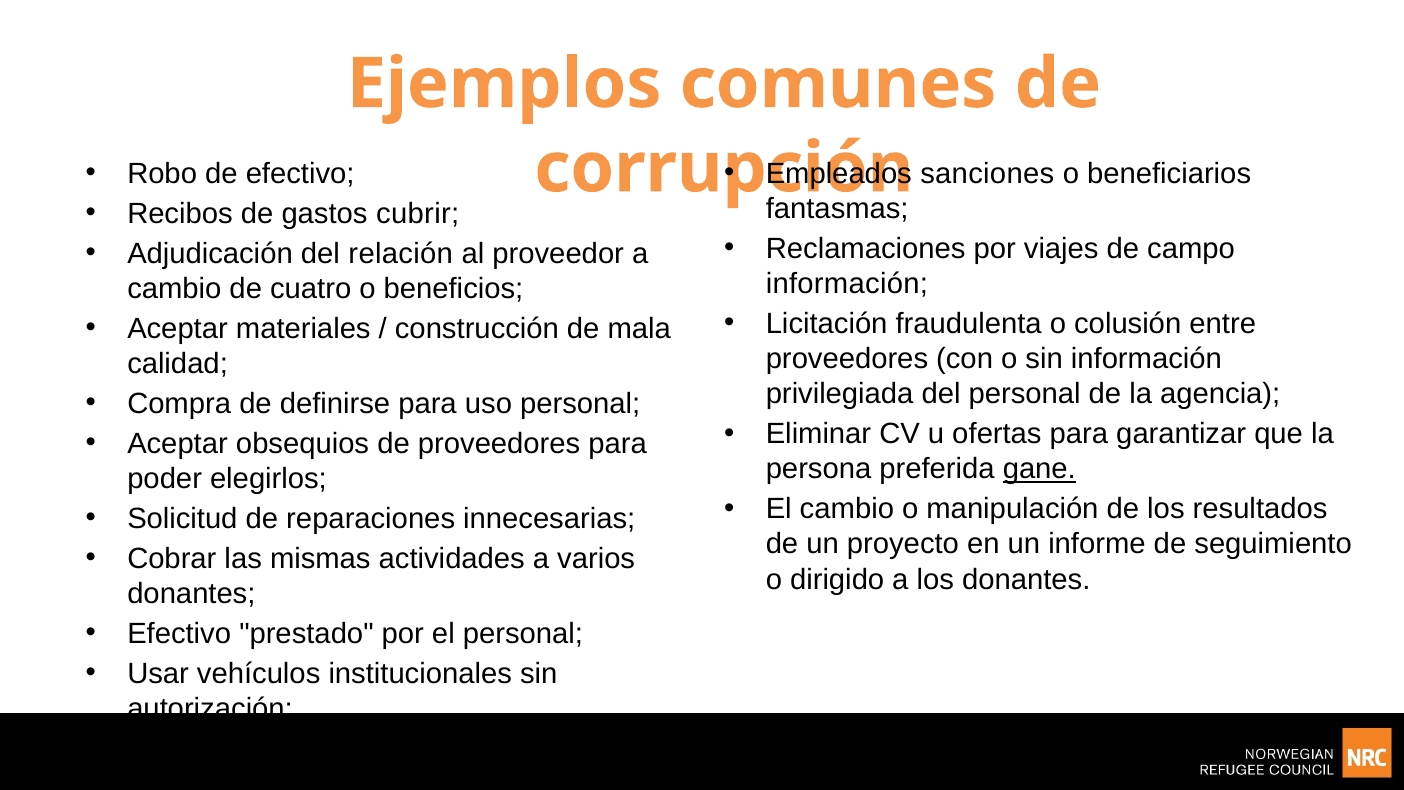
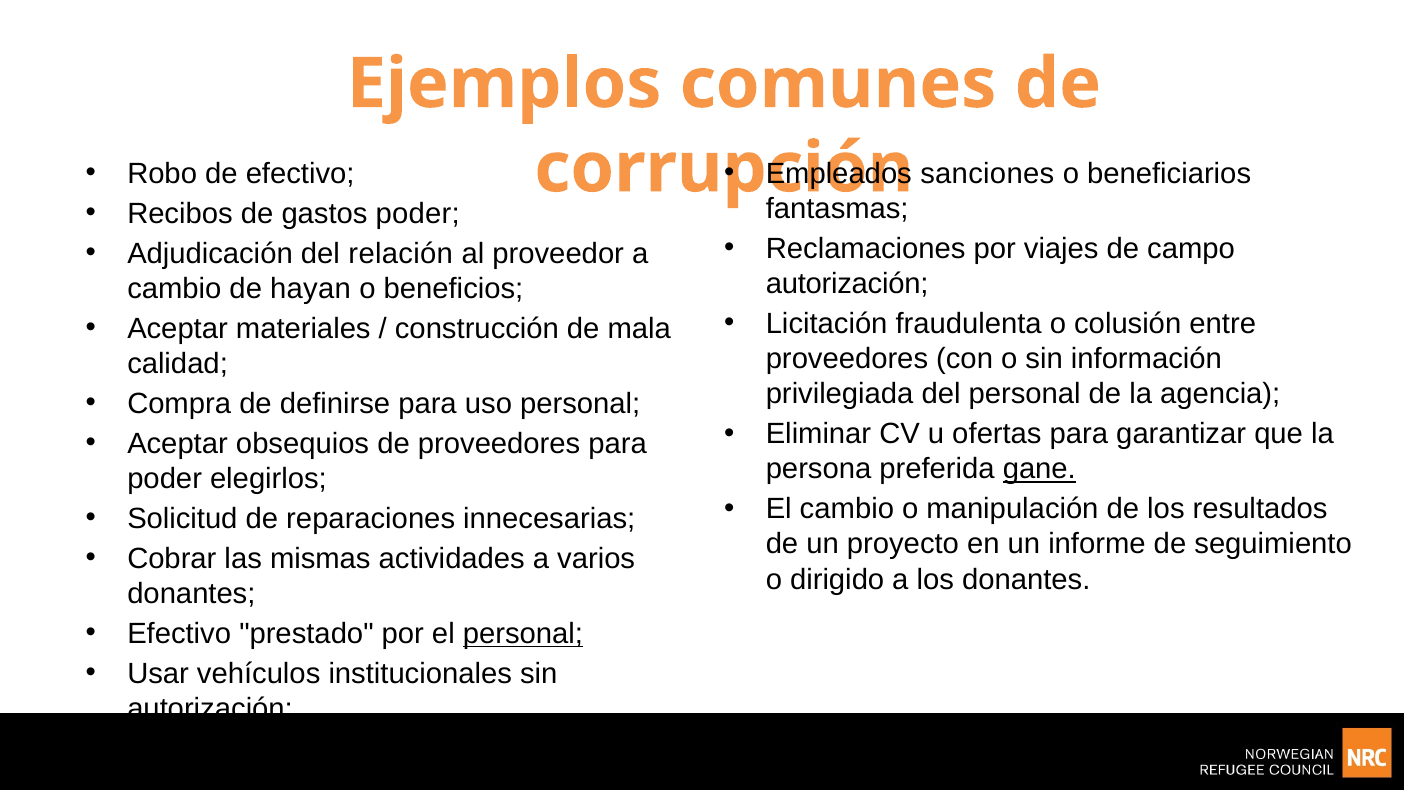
gastos cubrir: cubrir -> poder
información at (847, 284): información -> autorización
cuatro: cuatro -> hayan
personal at (523, 634) underline: none -> present
